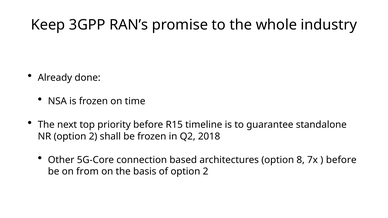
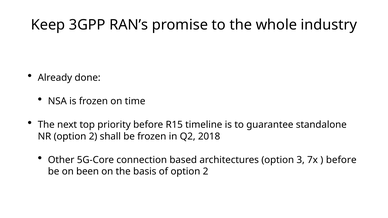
8: 8 -> 3
from: from -> been
